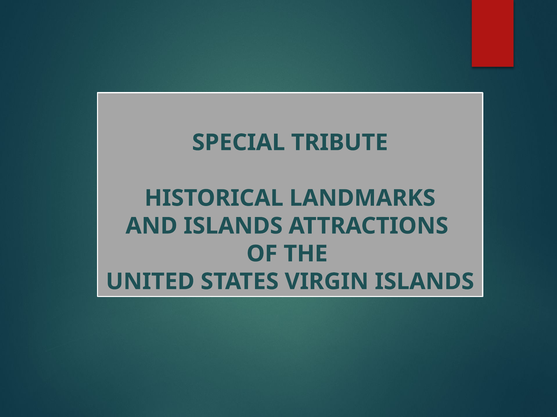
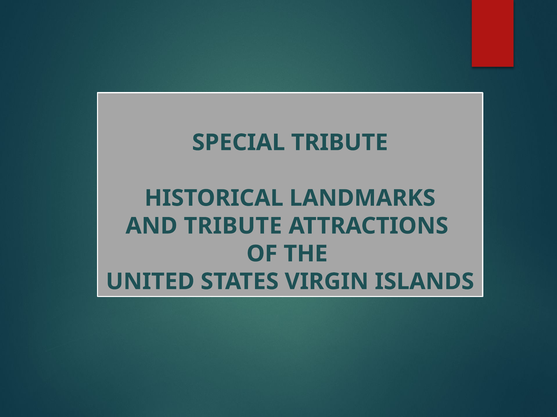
AND ISLANDS: ISLANDS -> TRIBUTE
